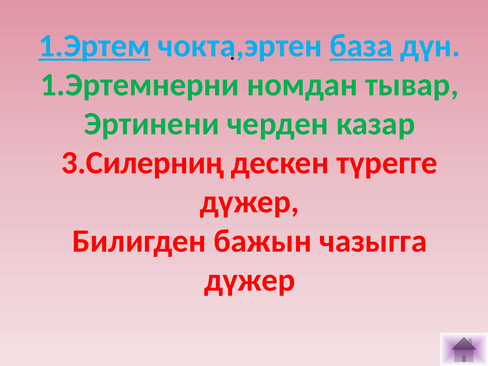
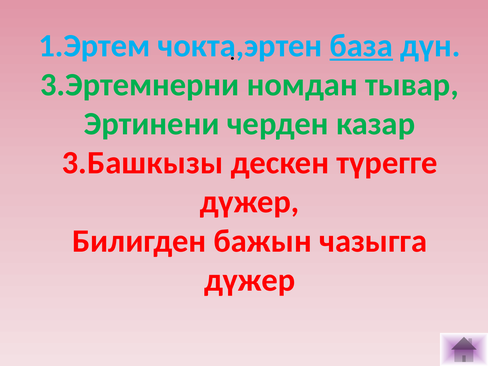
1.Эртем underline: present -> none
1.Эртемнерни: 1.Эртемнерни -> 3.Эртемнерни
3.Силерниң: 3.Силерниң -> 3.Башкызы
